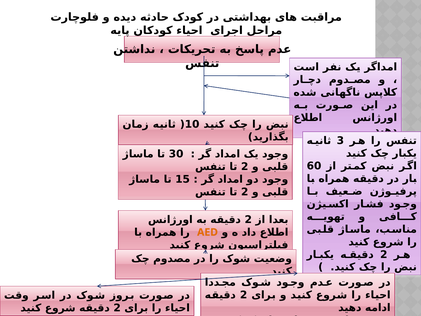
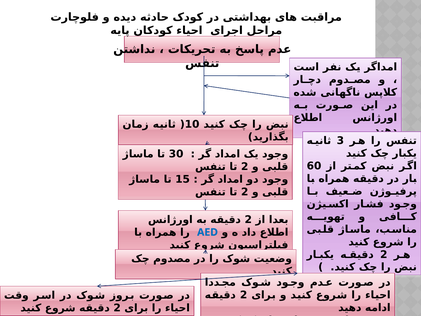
AED colour: orange -> blue
